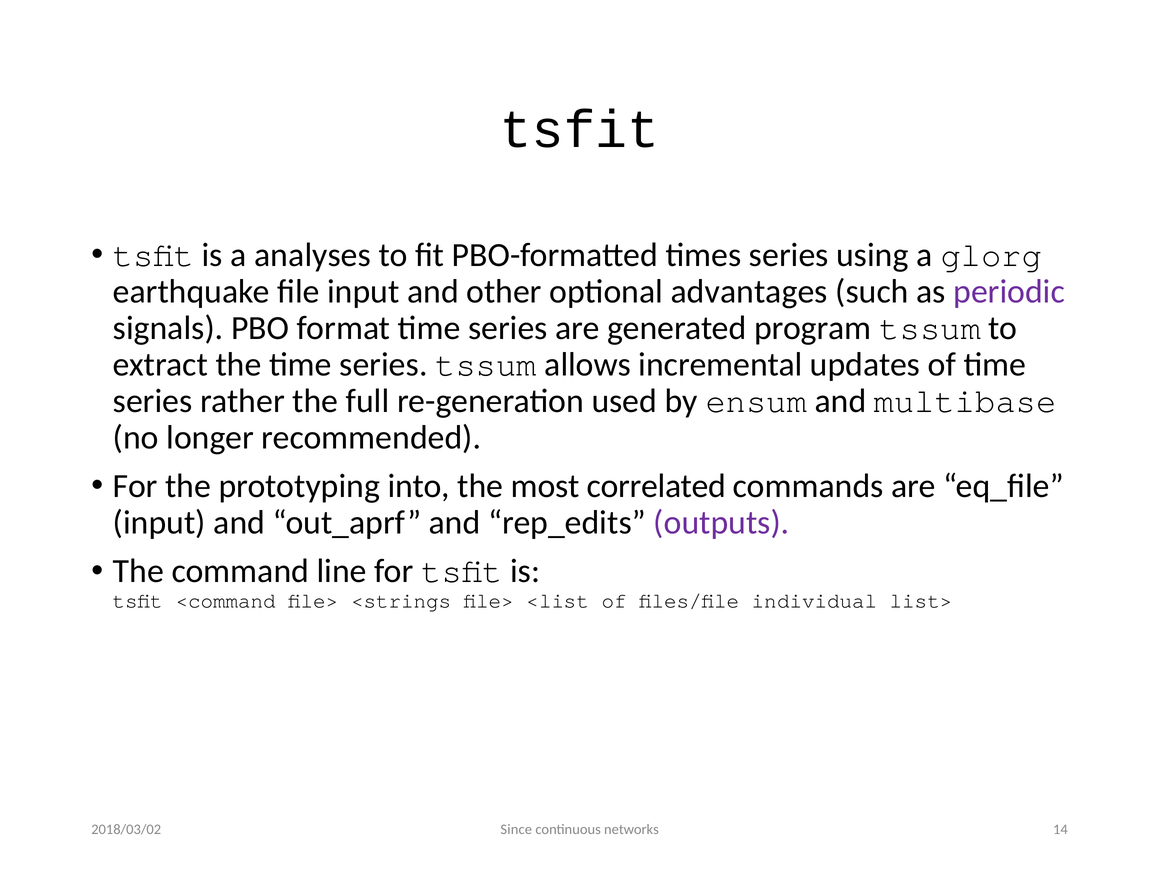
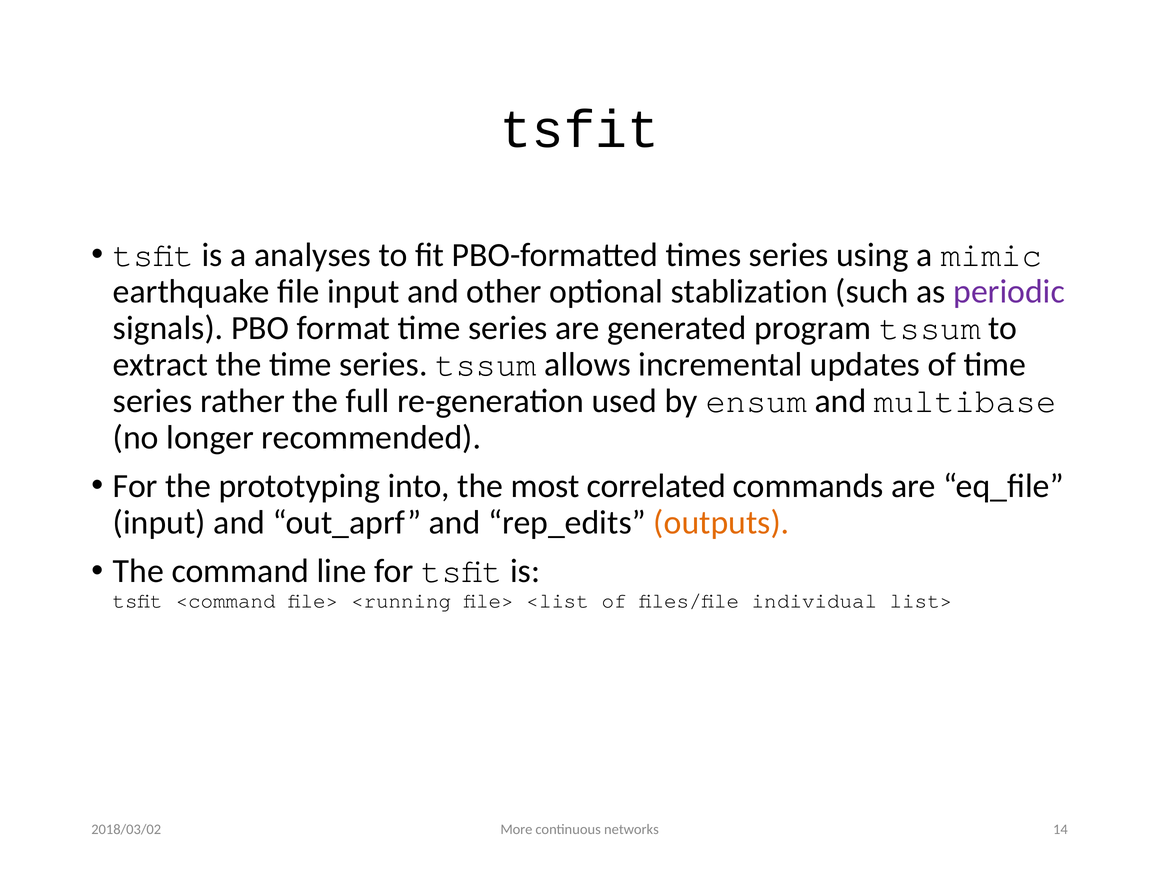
glorg: glorg -> mimic
advantages: advantages -> stablization
outputs colour: purple -> orange
<strings: <strings -> <running
Since: Since -> More
